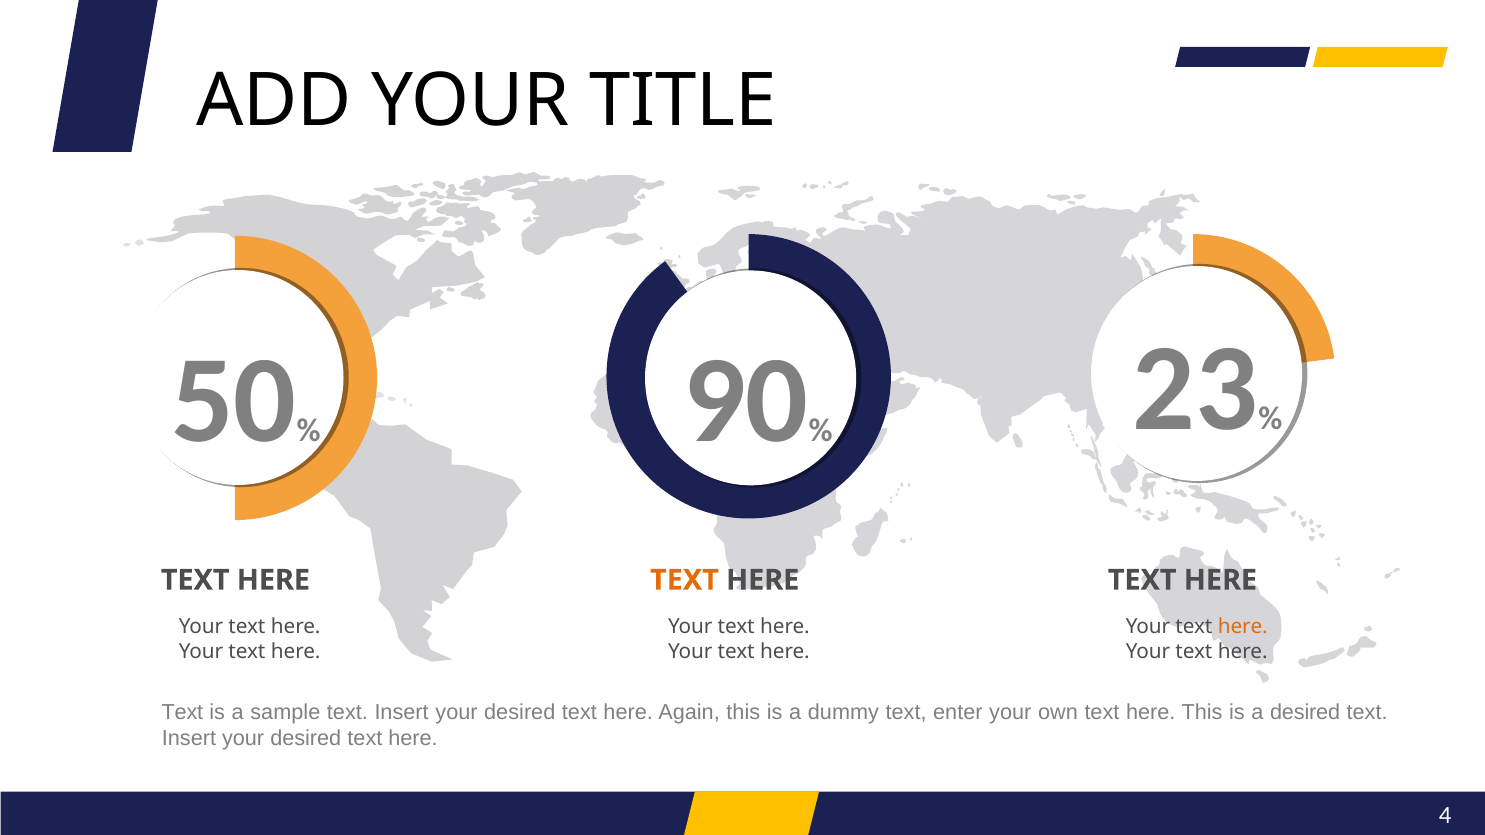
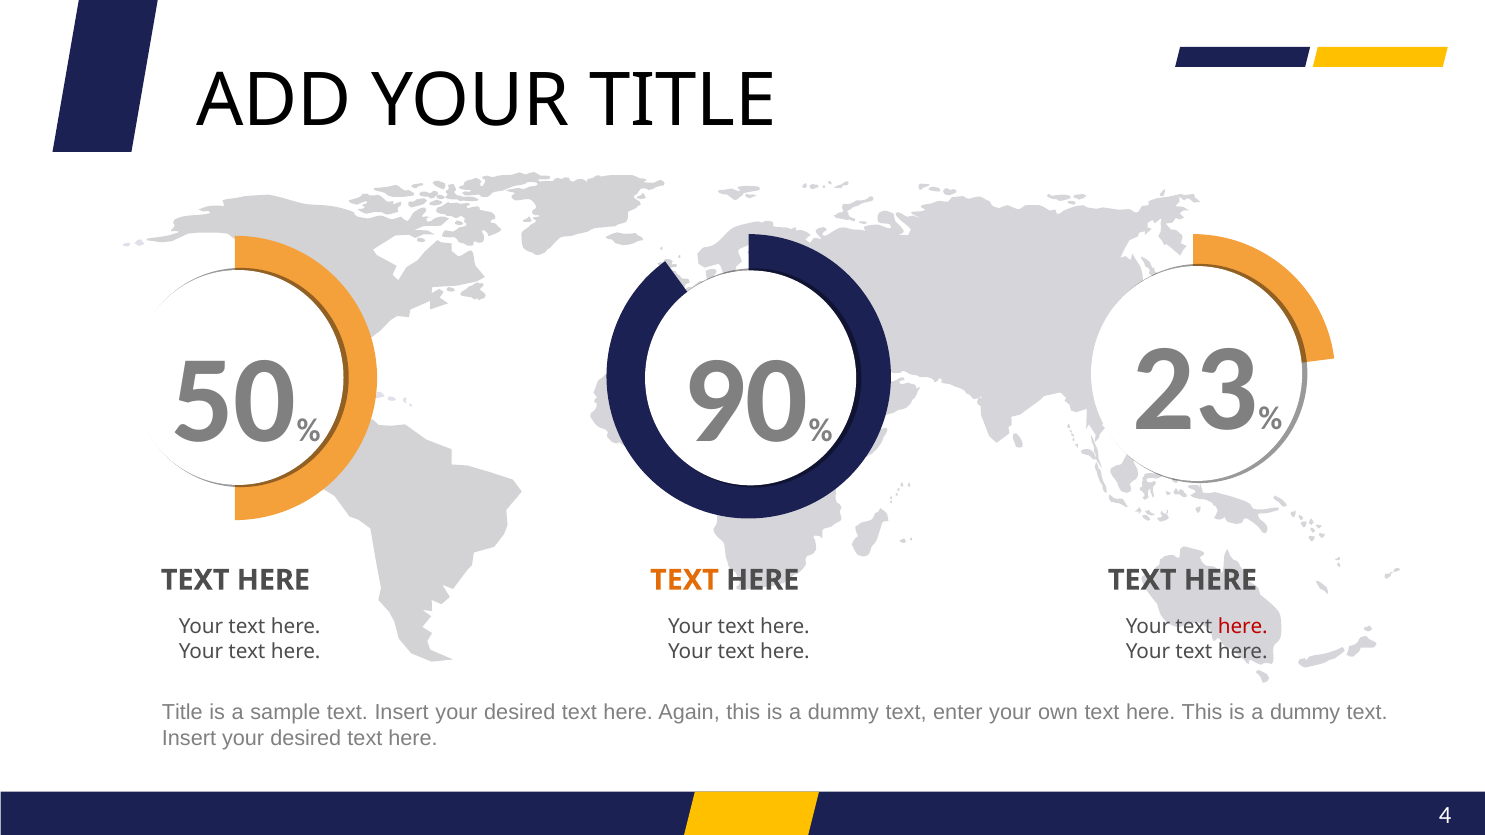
here at (1243, 627) colour: orange -> red
Text at (182, 713): Text -> Title
desired at (1305, 713): desired -> dummy
